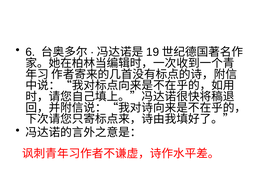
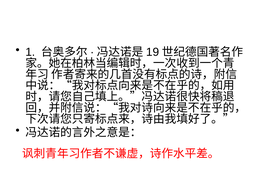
6: 6 -> 1
